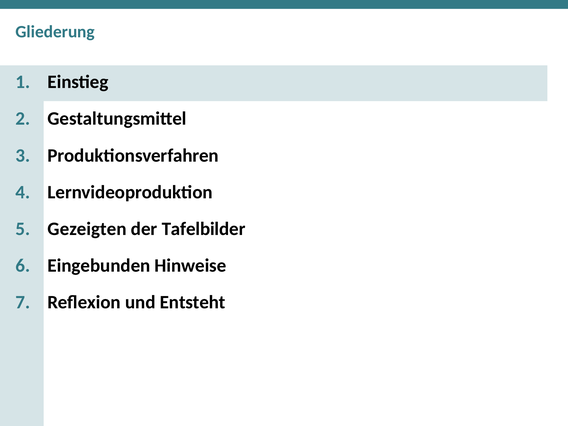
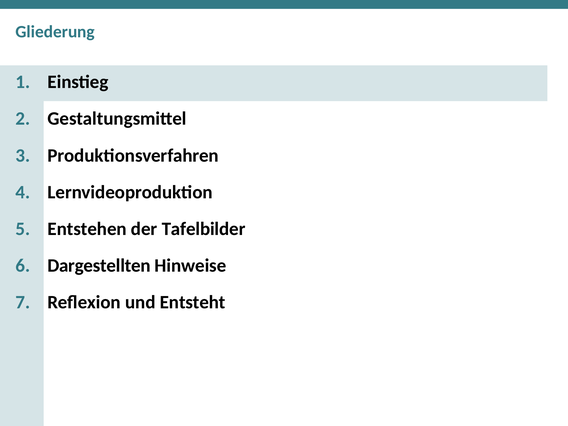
Gezeigten: Gezeigten -> Entstehen
Eingebunden: Eingebunden -> Dargestellten
